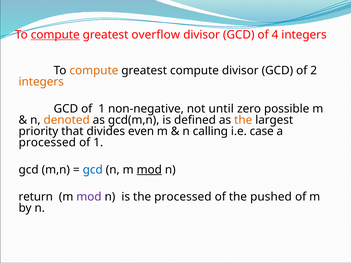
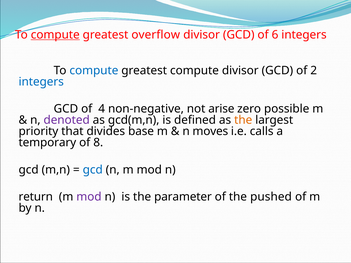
4: 4 -> 6
compute at (94, 71) colour: orange -> blue
integers at (41, 82) colour: orange -> blue
GCD of 1: 1 -> 4
until: until -> arise
denoted colour: orange -> purple
even: even -> base
calling: calling -> moves
case: case -> calls
processed at (47, 143): processed -> temporary
1 at (98, 143): 1 -> 8
mod at (149, 170) underline: present -> none
the processed: processed -> parameter
